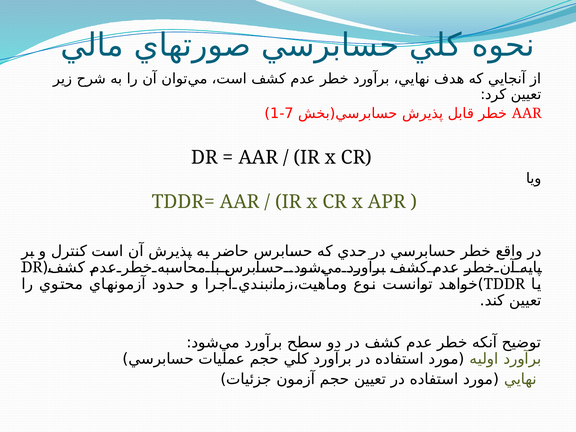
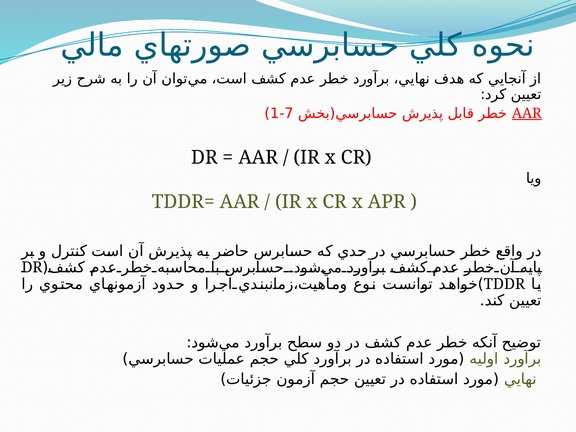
AAR at (527, 113) underline: none -> present
